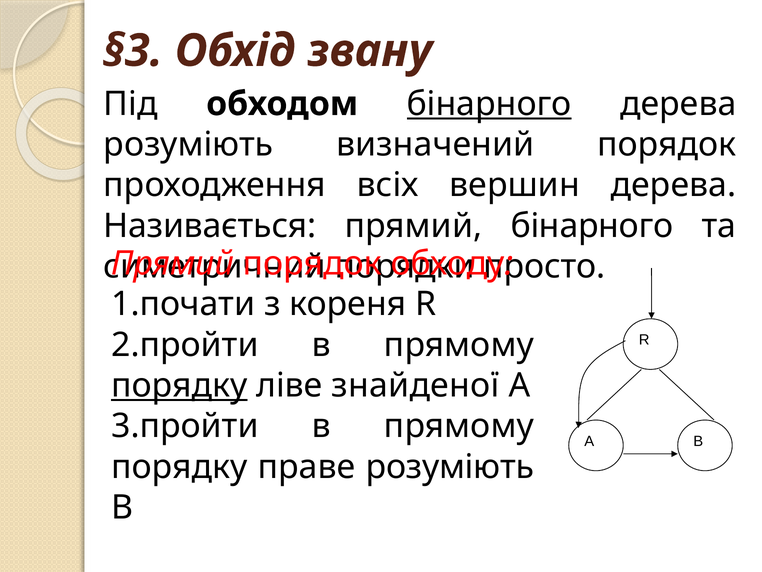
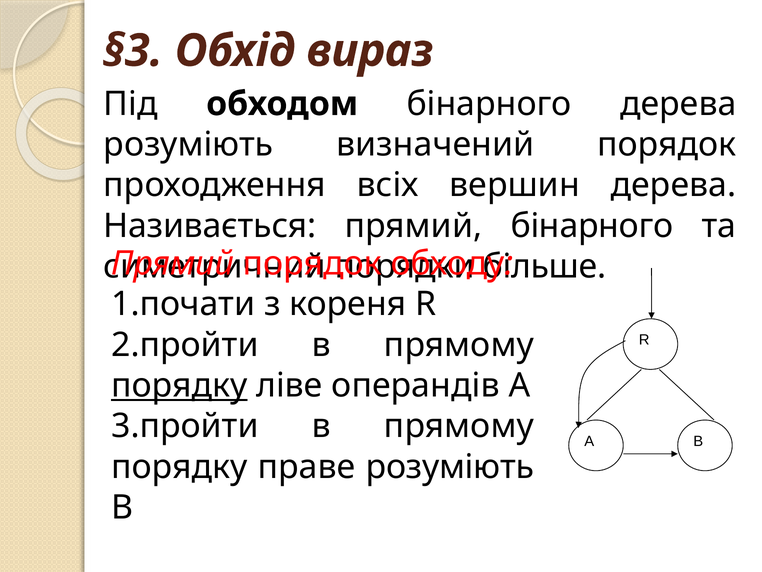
звану: звану -> вираз
бінарного at (489, 104) underline: present -> none
просто: просто -> більше
знайденої: знайденої -> операндів
